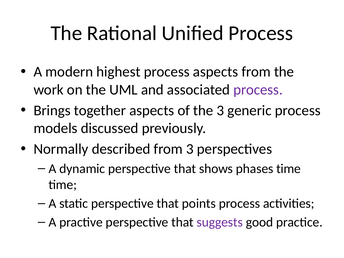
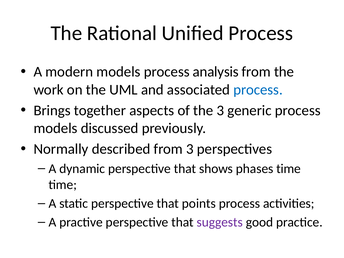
modern highest: highest -> models
process aspects: aspects -> analysis
process at (258, 90) colour: purple -> blue
